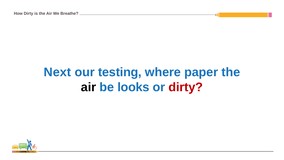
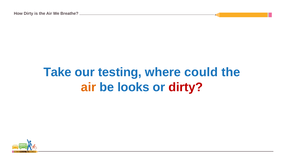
Next: Next -> Take
paper: paper -> could
air at (88, 87) colour: black -> orange
